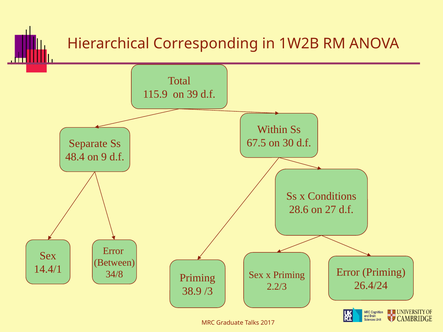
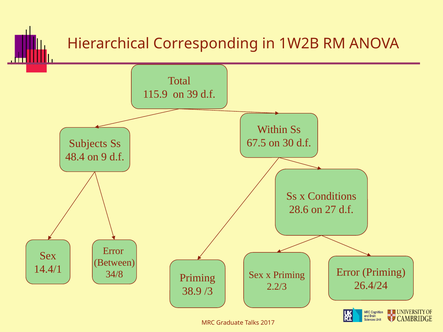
Separate: Separate -> Subjects
